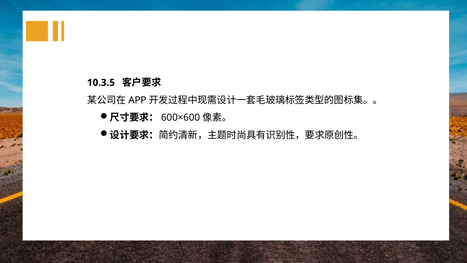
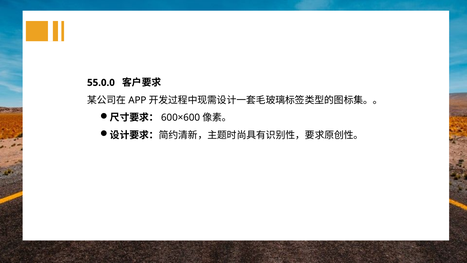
10.3.5: 10.3.5 -> 55.0.0
